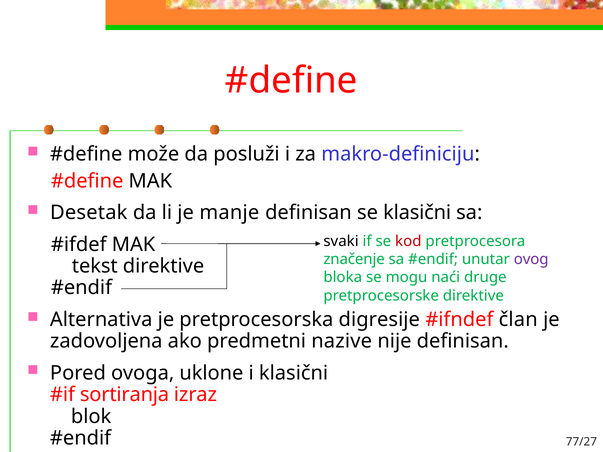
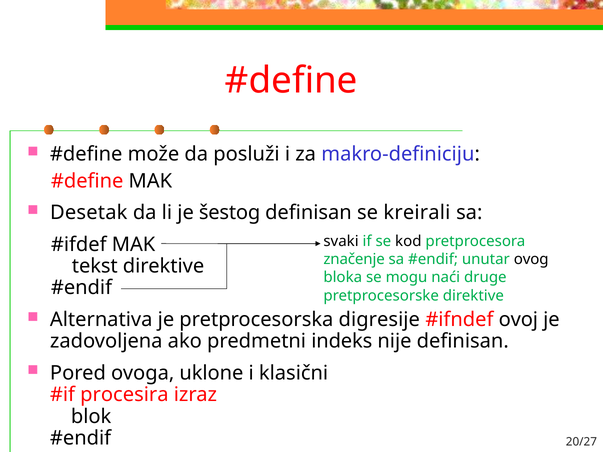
manje: manje -> šestog
se klasični: klasični -> kreirali
kod colour: red -> black
ovog colour: purple -> black
član: član -> ovoj
nazive: nazive -> indeks
sortiranja: sortiranja -> procesira
77/27: 77/27 -> 20/27
